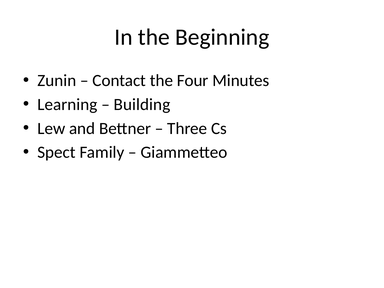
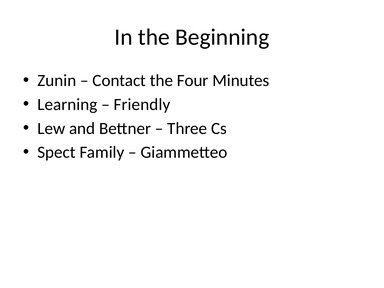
Building: Building -> Friendly
